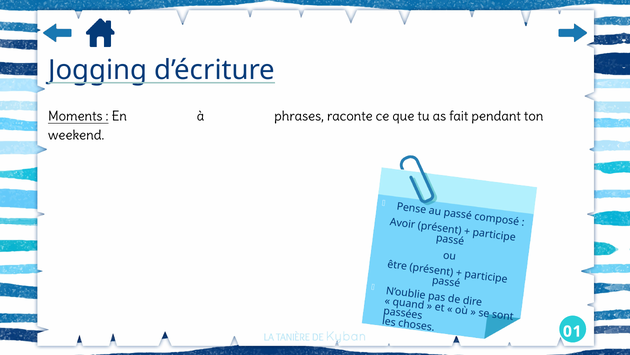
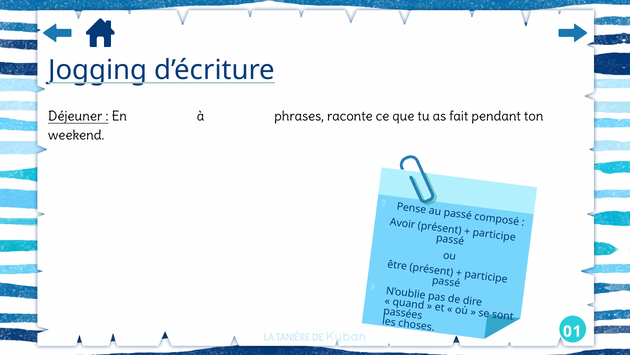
Moments: Moments -> Déjeuner
